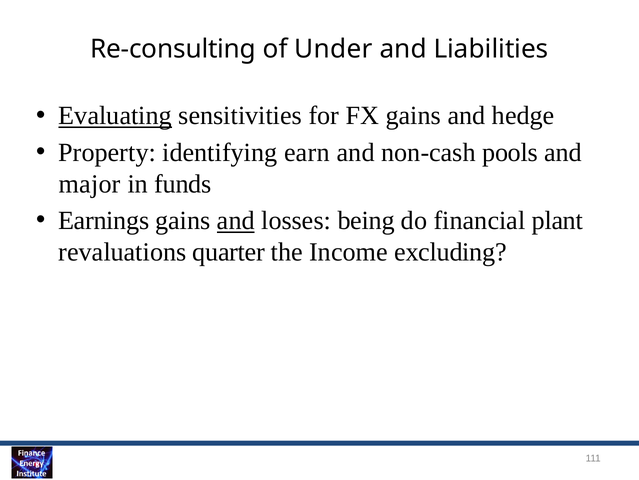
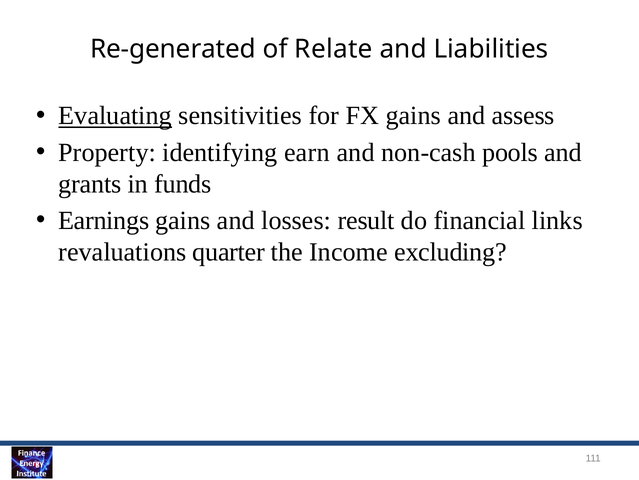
Re-consulting: Re-consulting -> Re-generated
Under: Under -> Relate
hedge: hedge -> assess
major: major -> grants
and at (236, 220) underline: present -> none
being: being -> result
plant: plant -> links
